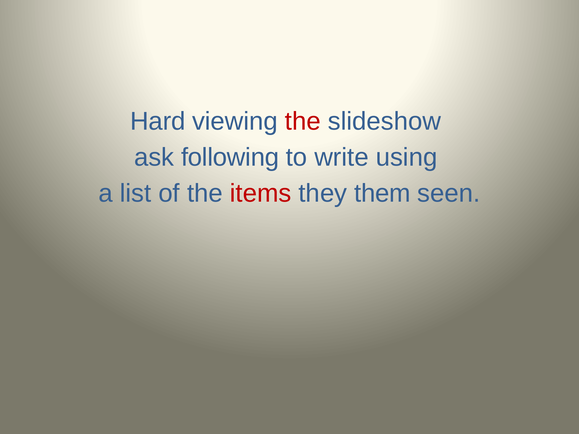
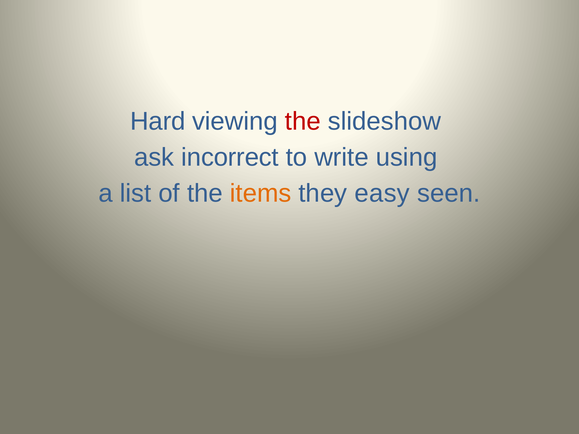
following: following -> incorrect
items colour: red -> orange
them: them -> easy
